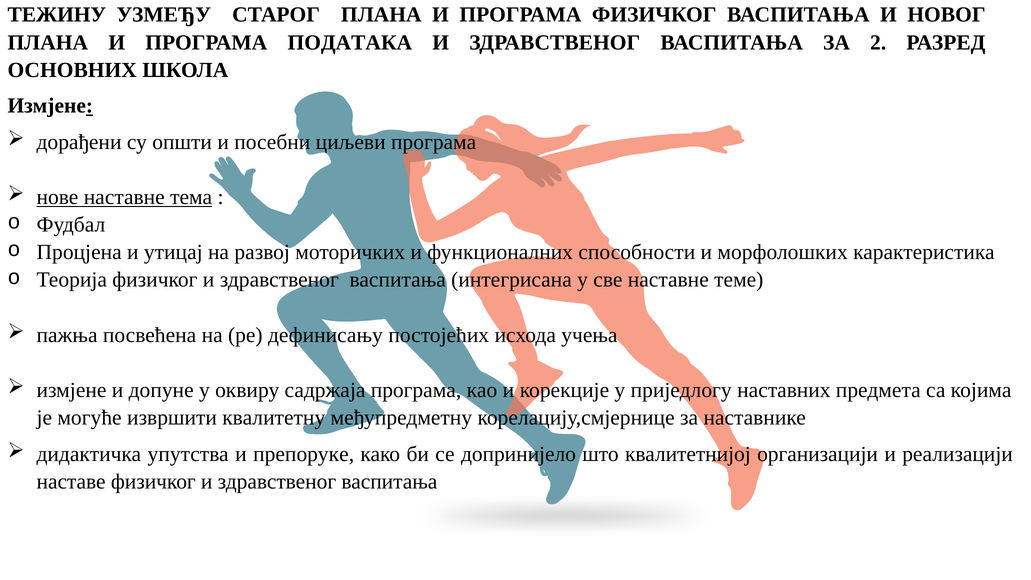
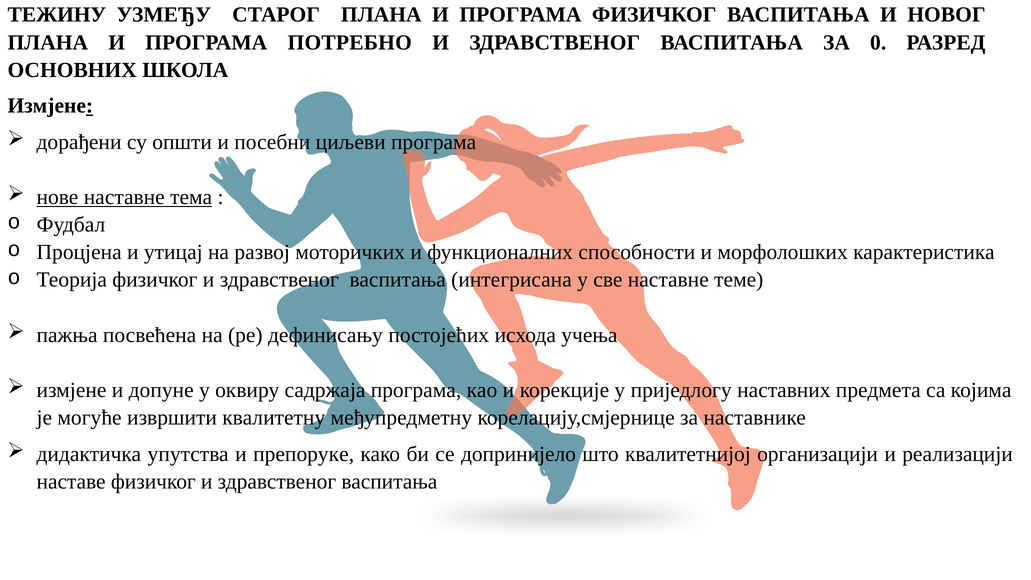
ПОДАТАКА: ПОДАТАКА -> ПОТРЕБНО
2: 2 -> 0
